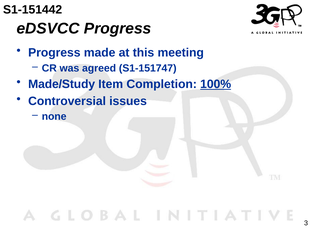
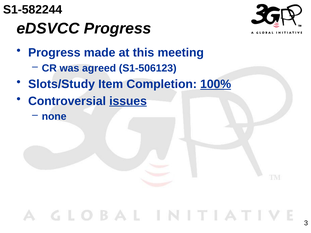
S1-151442: S1-151442 -> S1-582244
S1-151747: S1-151747 -> S1-506123
Made/Study: Made/Study -> Slots/Study
issues underline: none -> present
